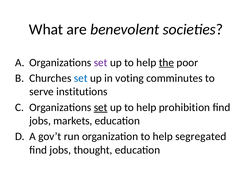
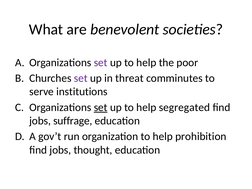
the underline: present -> none
set at (81, 78) colour: blue -> purple
voting: voting -> threat
prohibition: prohibition -> segregated
markets: markets -> suffrage
segregated: segregated -> prohibition
